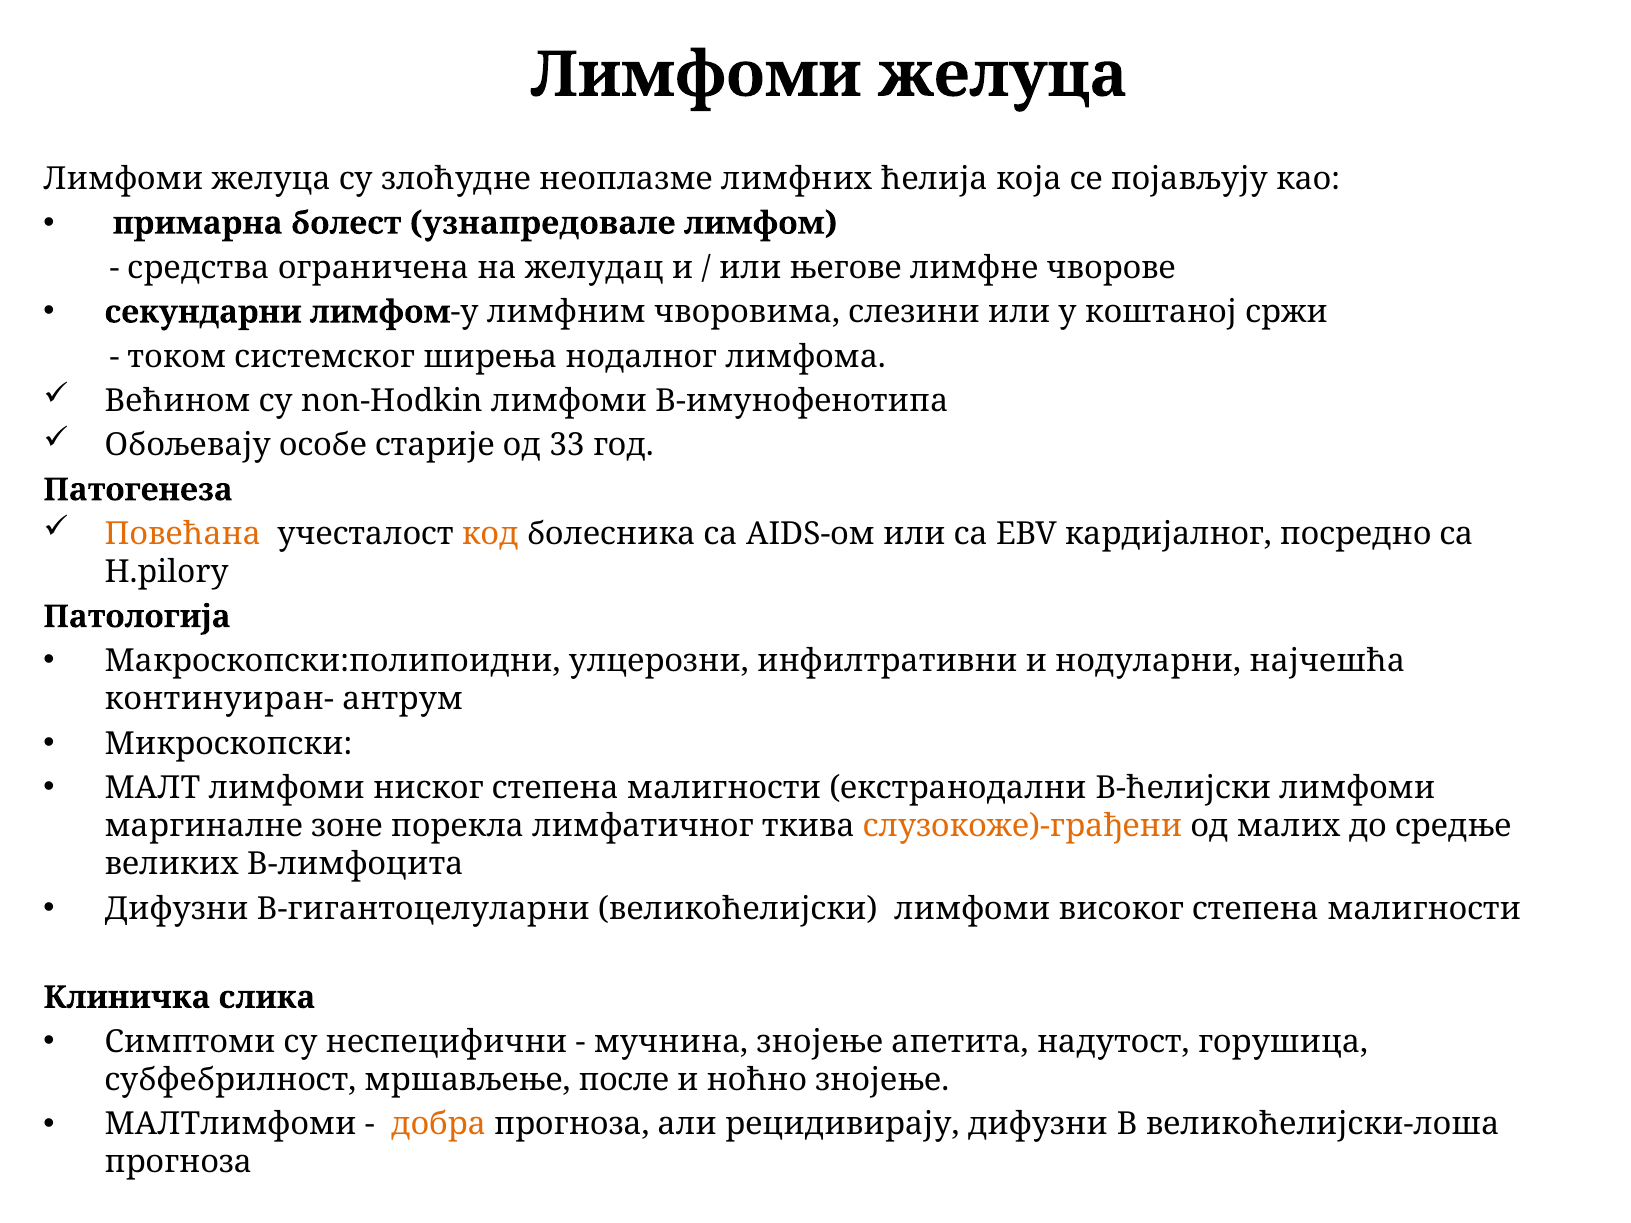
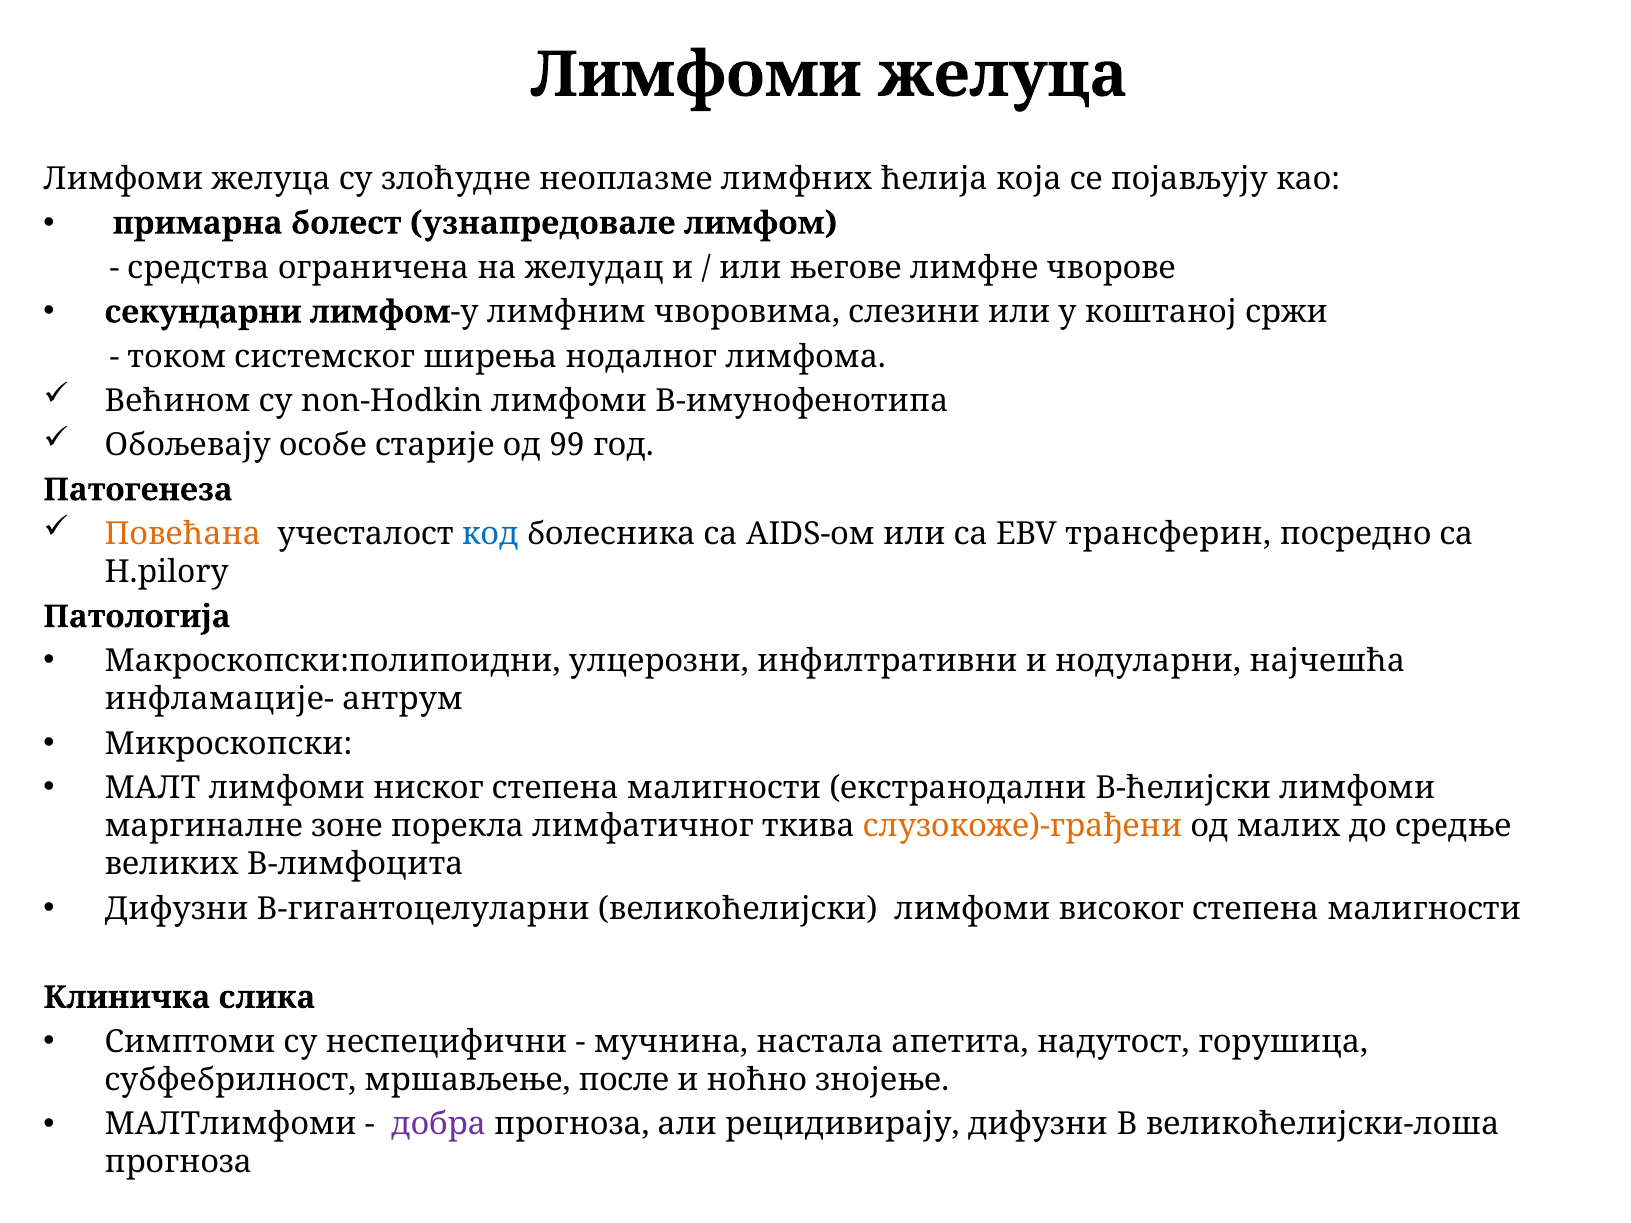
33: 33 -> 99
код colour: orange -> blue
кардијалног: кардијалног -> трансферин
континуиран-: континуиран- -> инфламације-
мучнина знојење: знојење -> настала
добра colour: orange -> purple
